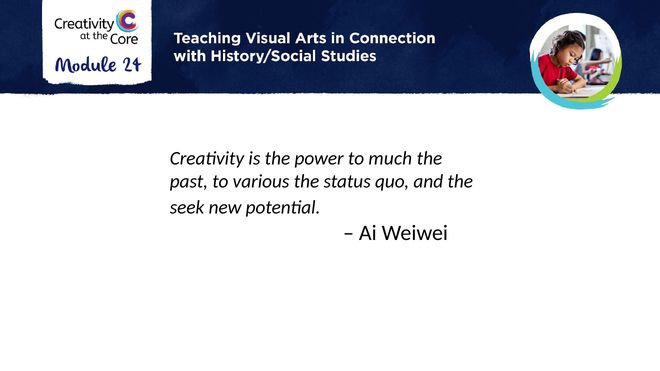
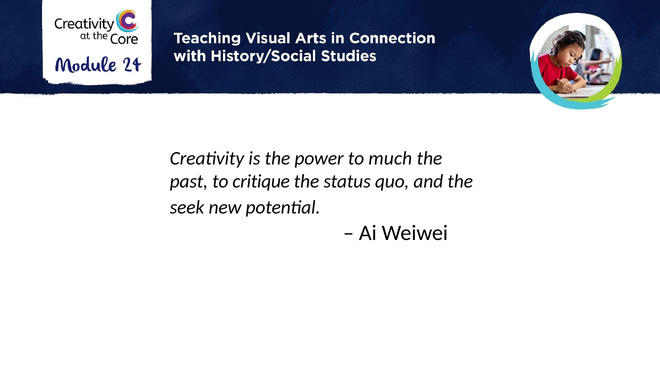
various: various -> critique
